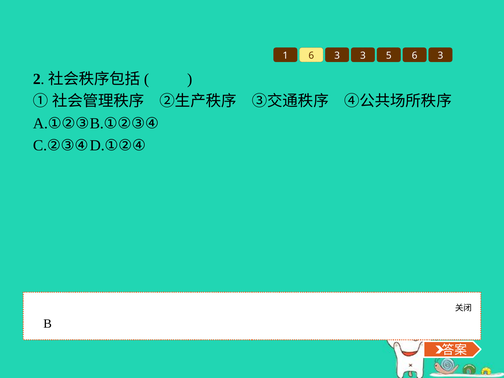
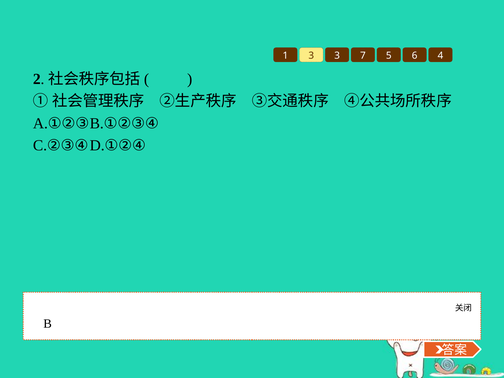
1 6: 6 -> 3
3 3: 3 -> 7
5 6 3: 3 -> 4
